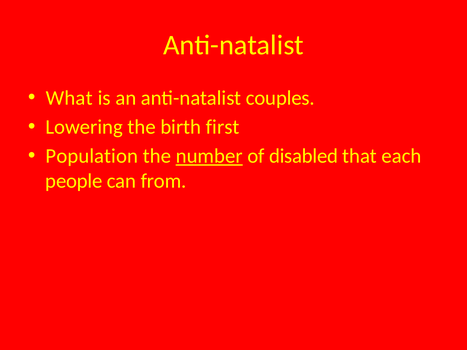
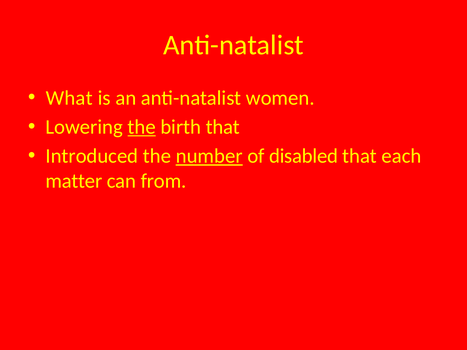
couples: couples -> women
the at (142, 127) underline: none -> present
birth first: first -> that
Population: Population -> Introduced
people: people -> matter
